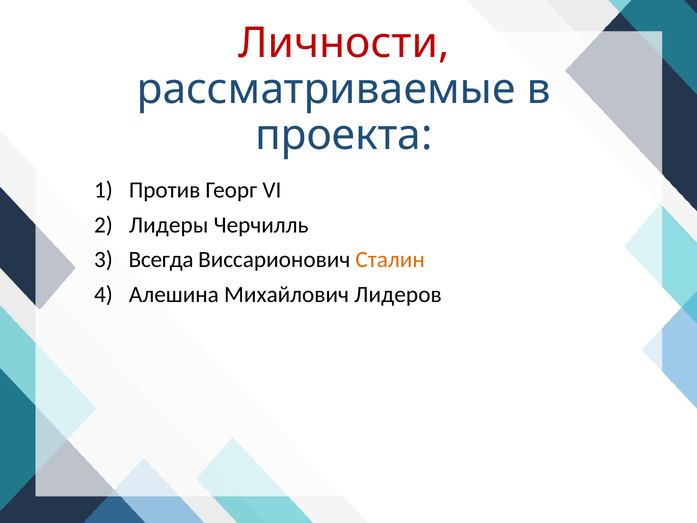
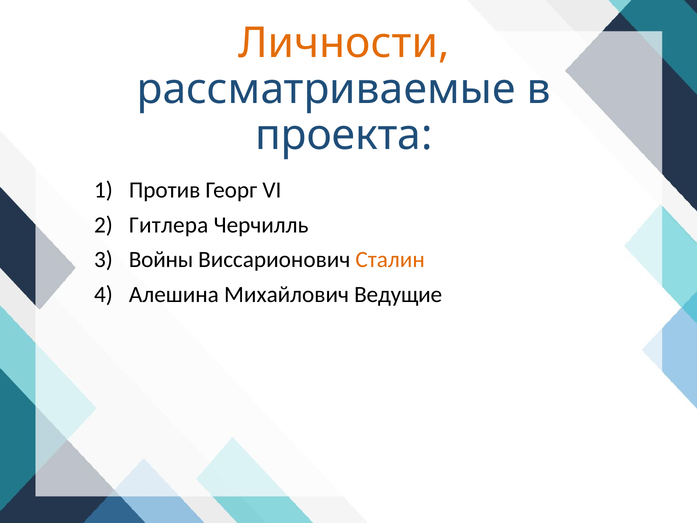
Личности colour: red -> orange
Лидеры: Лидеры -> Гитлера
Всегда: Всегда -> Войны
Лидеров: Лидеров -> Ведущие
